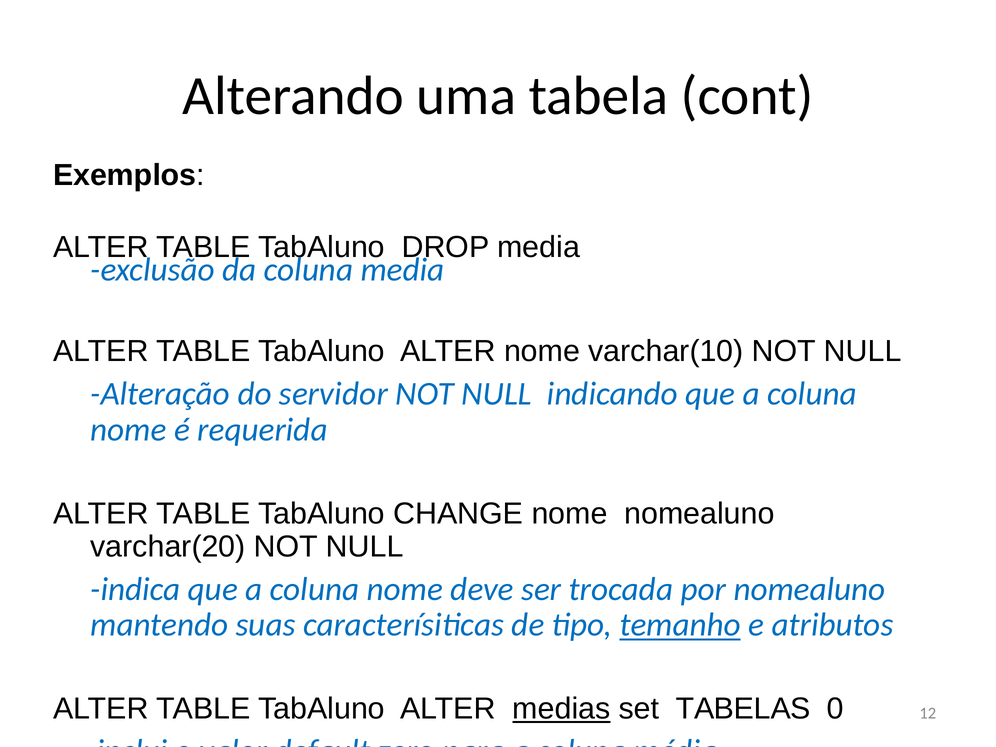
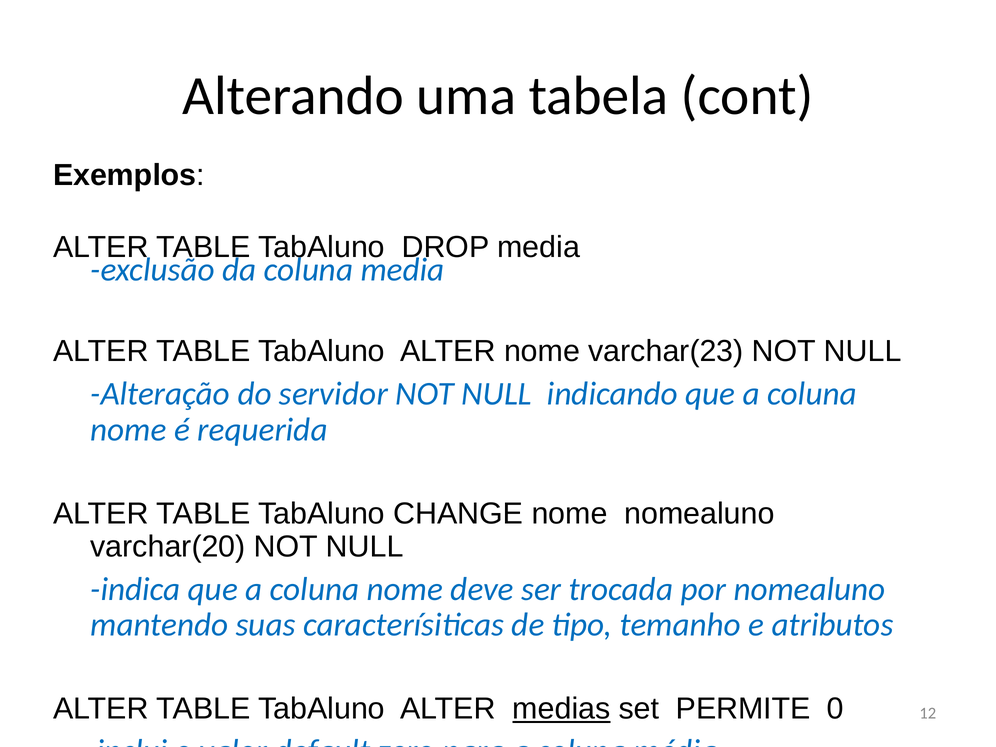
varchar(10: varchar(10 -> varchar(23
temanho underline: present -> none
TABELAS: TABELAS -> PERMITE
